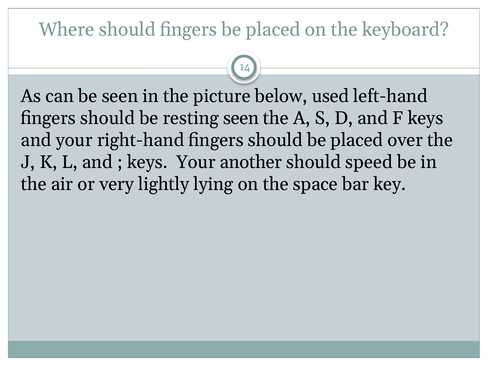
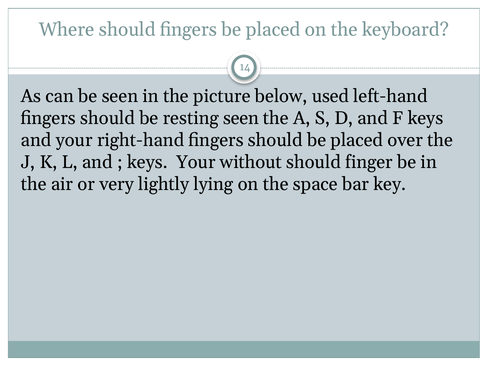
another: another -> without
speed: speed -> finger
